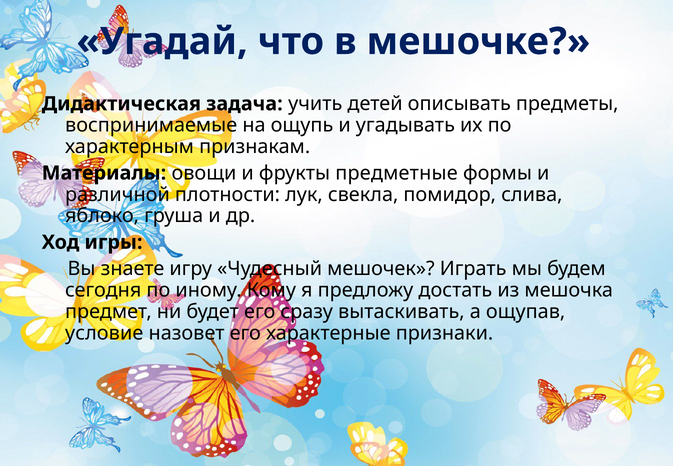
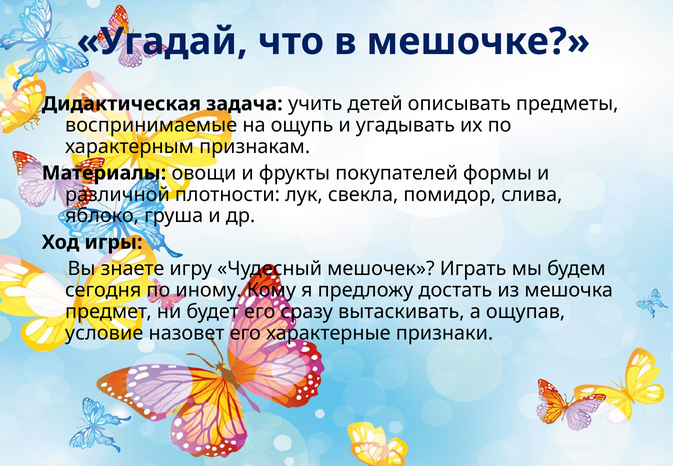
предметные: предметные -> покупателей
